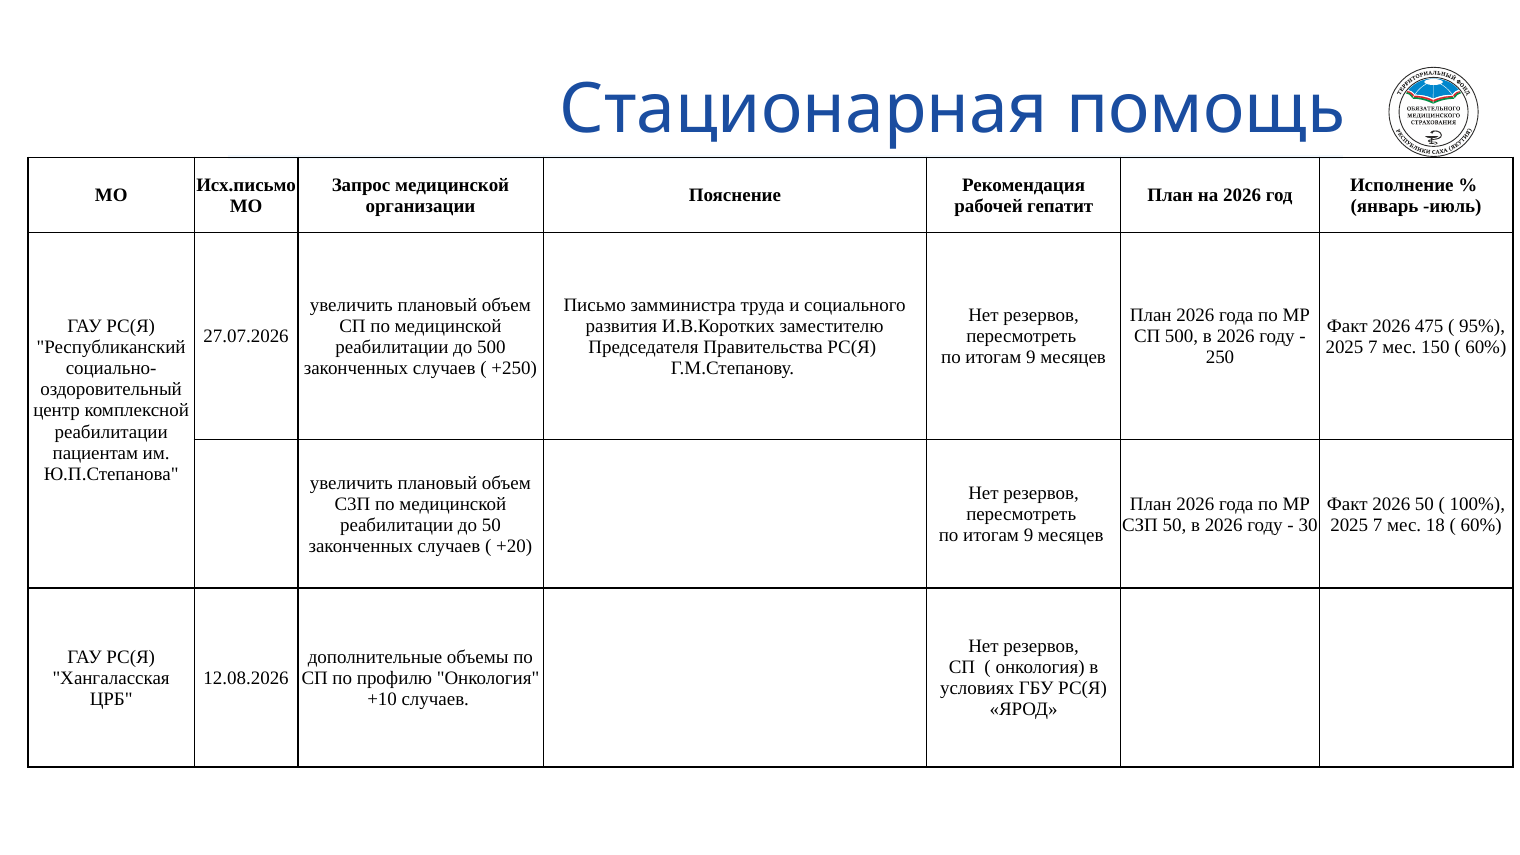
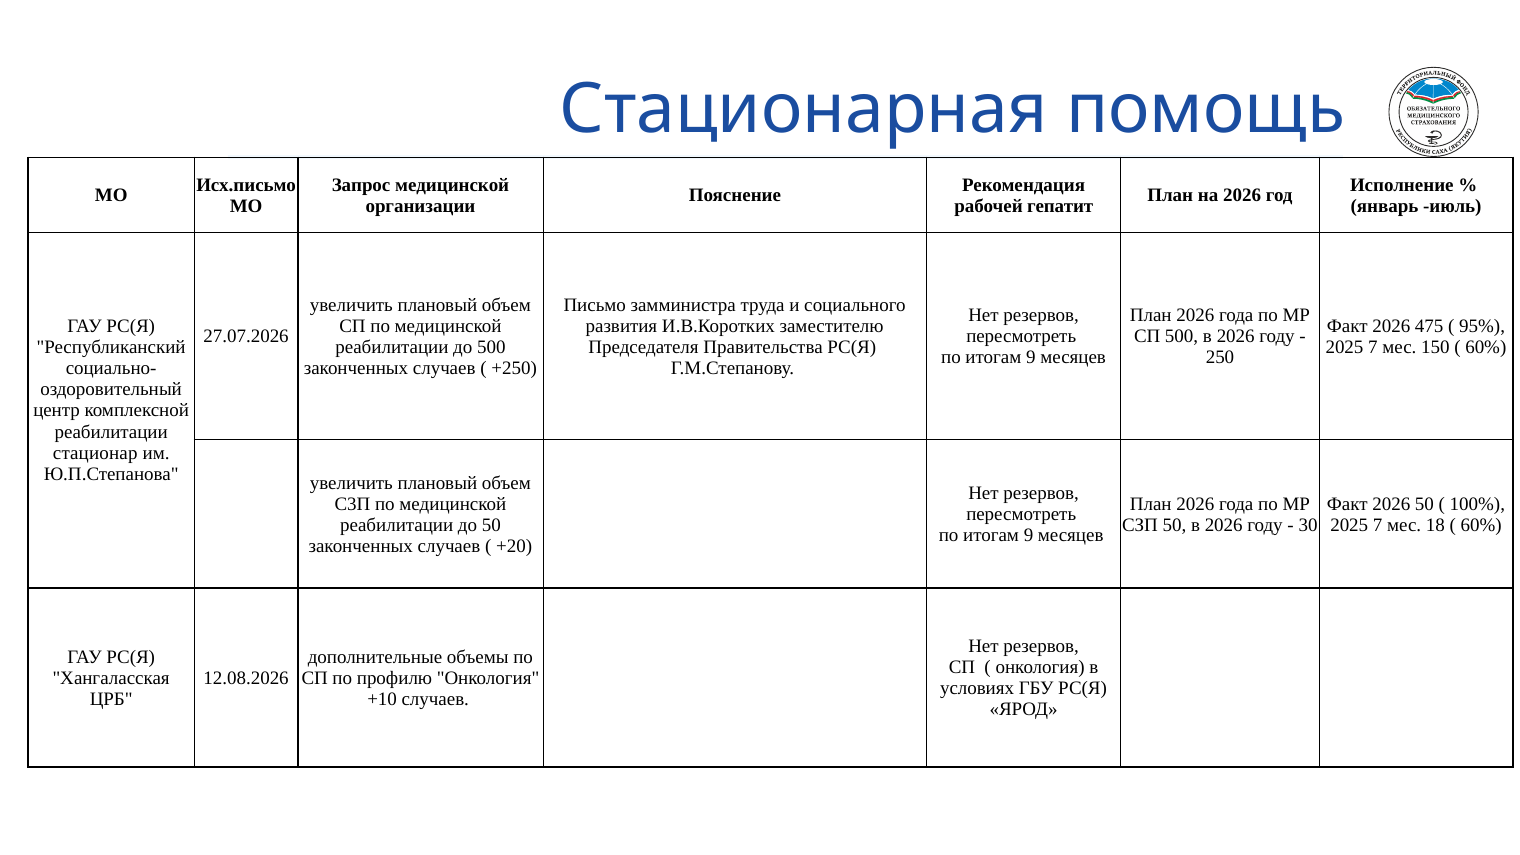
пациентам: пациентам -> стационар
